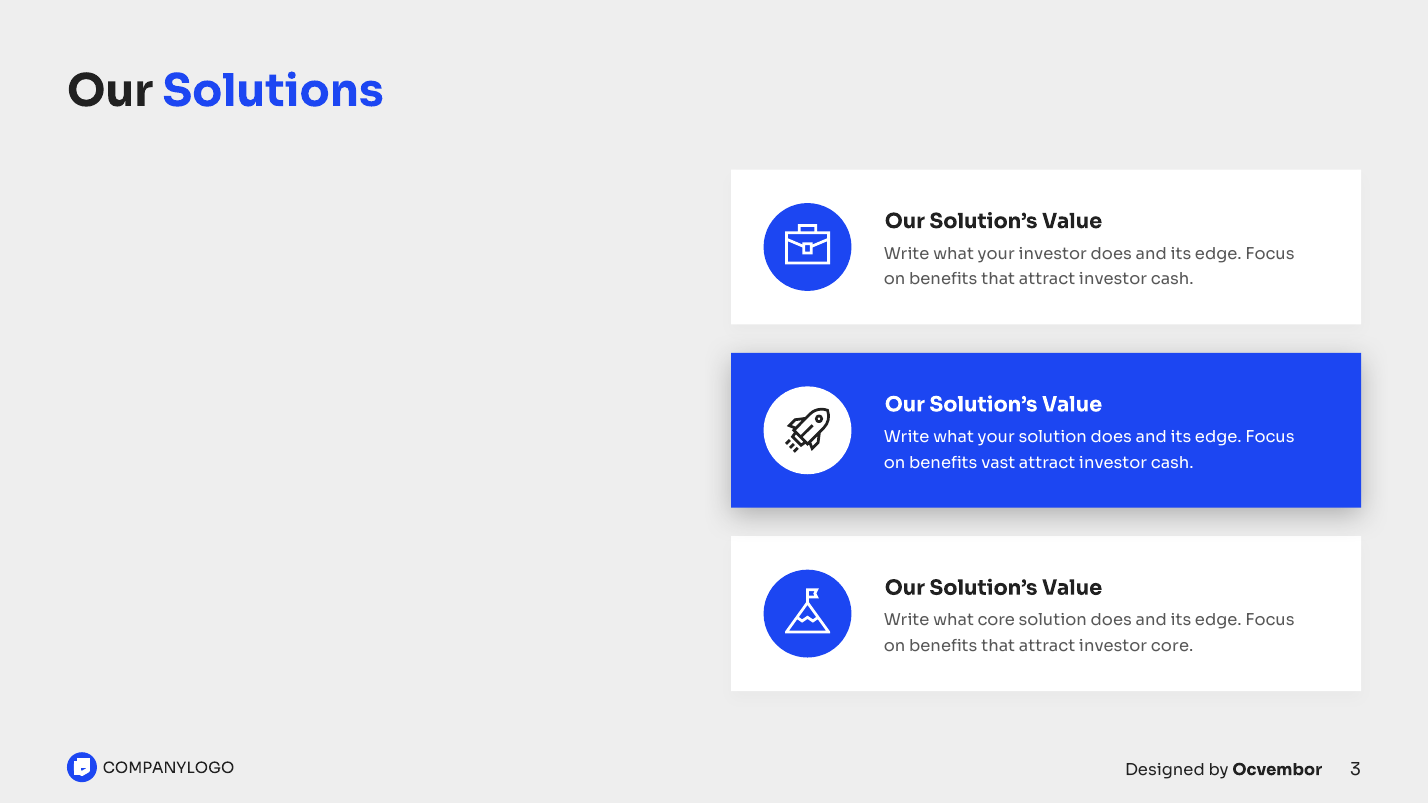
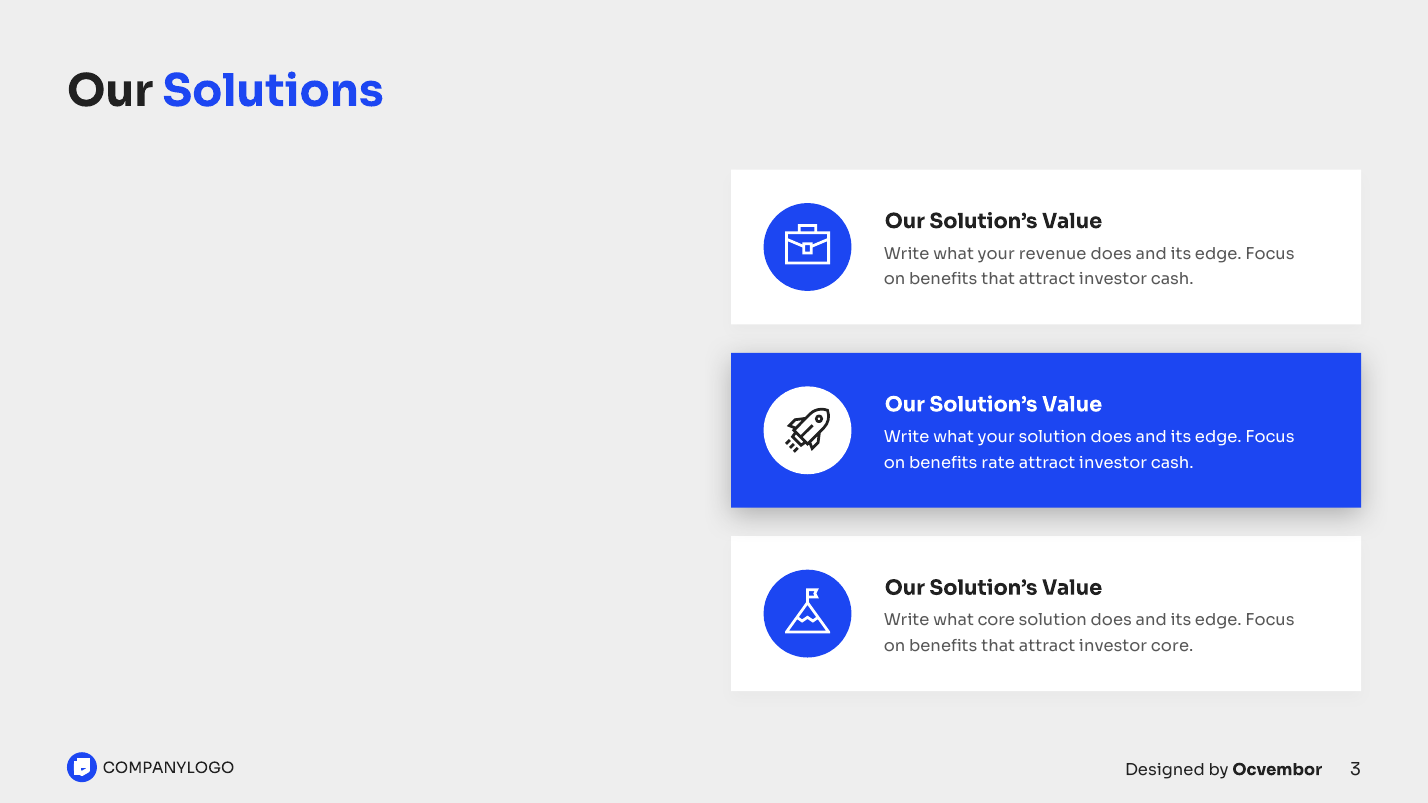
your investor: investor -> revenue
vast: vast -> rate
